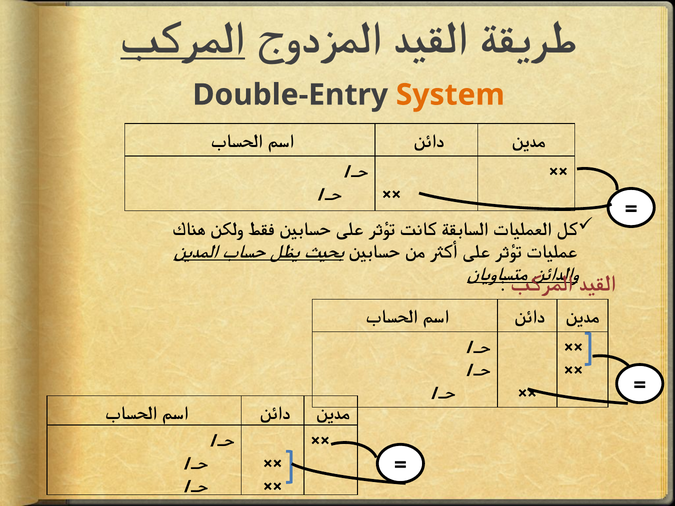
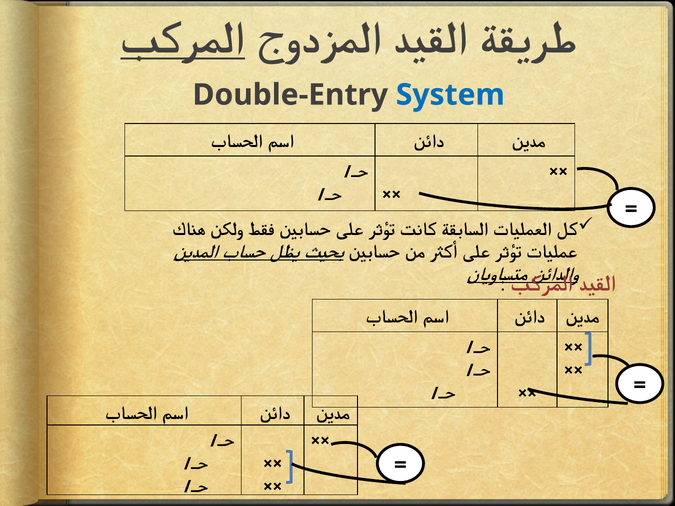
System colour: orange -> blue
